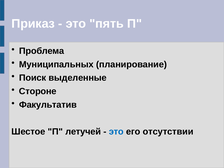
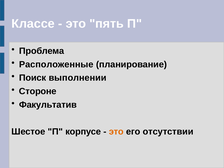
Приказ: Приказ -> Классе
Муниципальных: Муниципальных -> Расположенные
выделенные: выделенные -> выполнении
летучей: летучей -> корпусе
это at (116, 132) colour: blue -> orange
